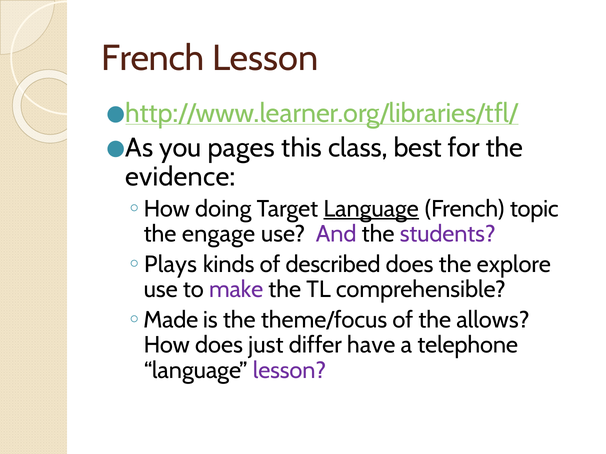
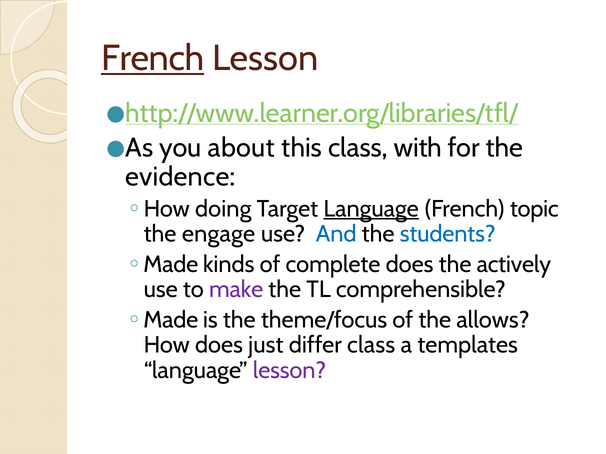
French at (153, 59) underline: none -> present
pages: pages -> about
best: best -> with
And colour: purple -> blue
students colour: purple -> blue
Plays at (171, 265): Plays -> Made
described: described -> complete
explore: explore -> actively
differ have: have -> class
telephone: telephone -> templates
